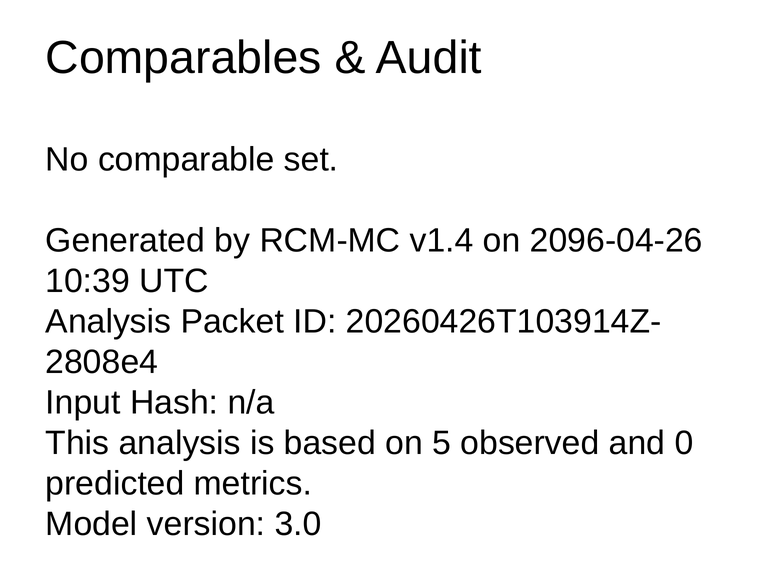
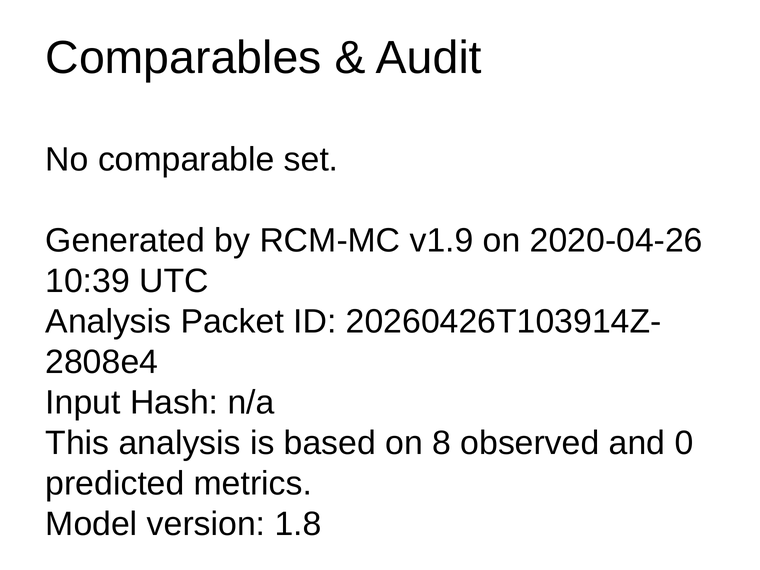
v1.4: v1.4 -> v1.9
2096-04-26: 2096-04-26 -> 2020-04-26
5: 5 -> 8
3.0: 3.0 -> 1.8
